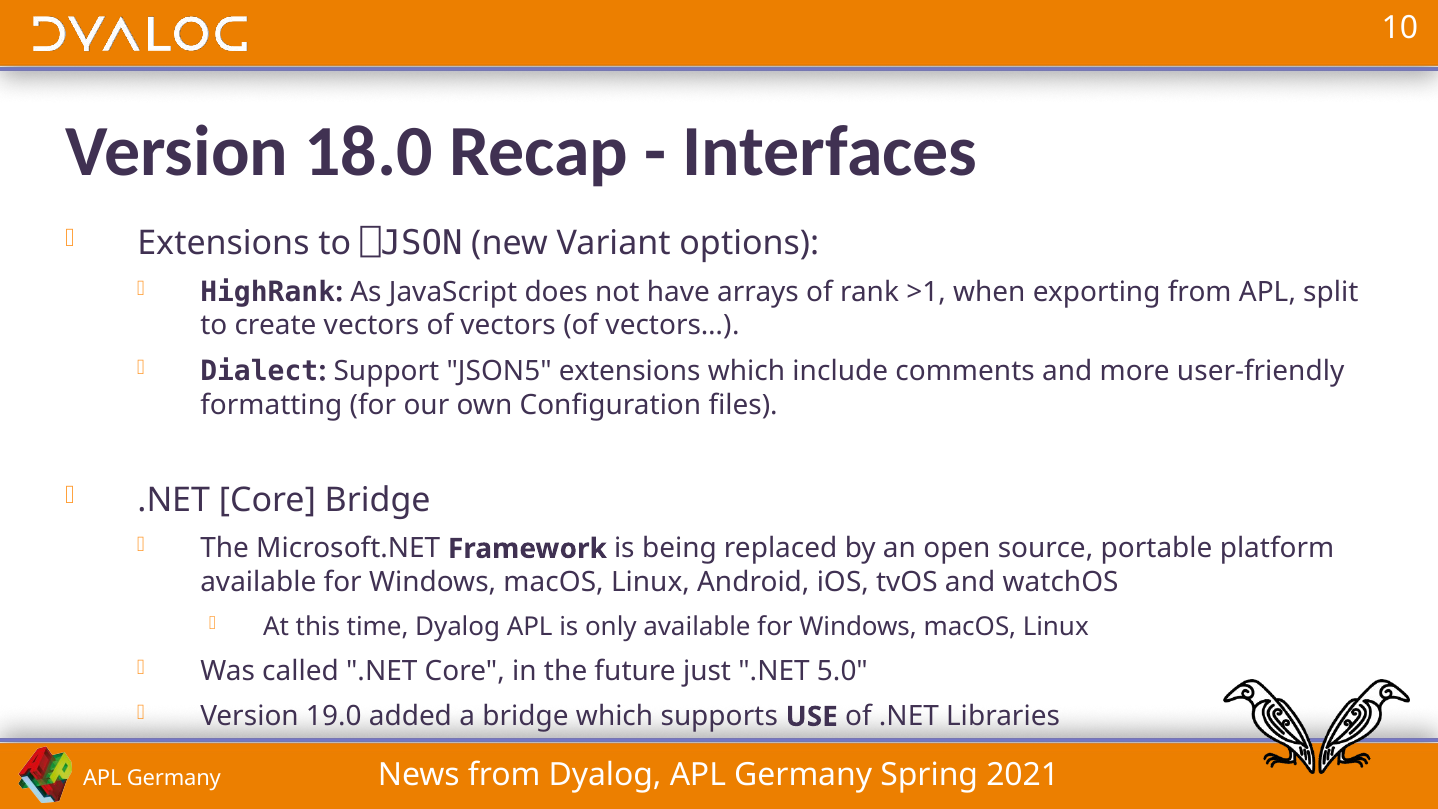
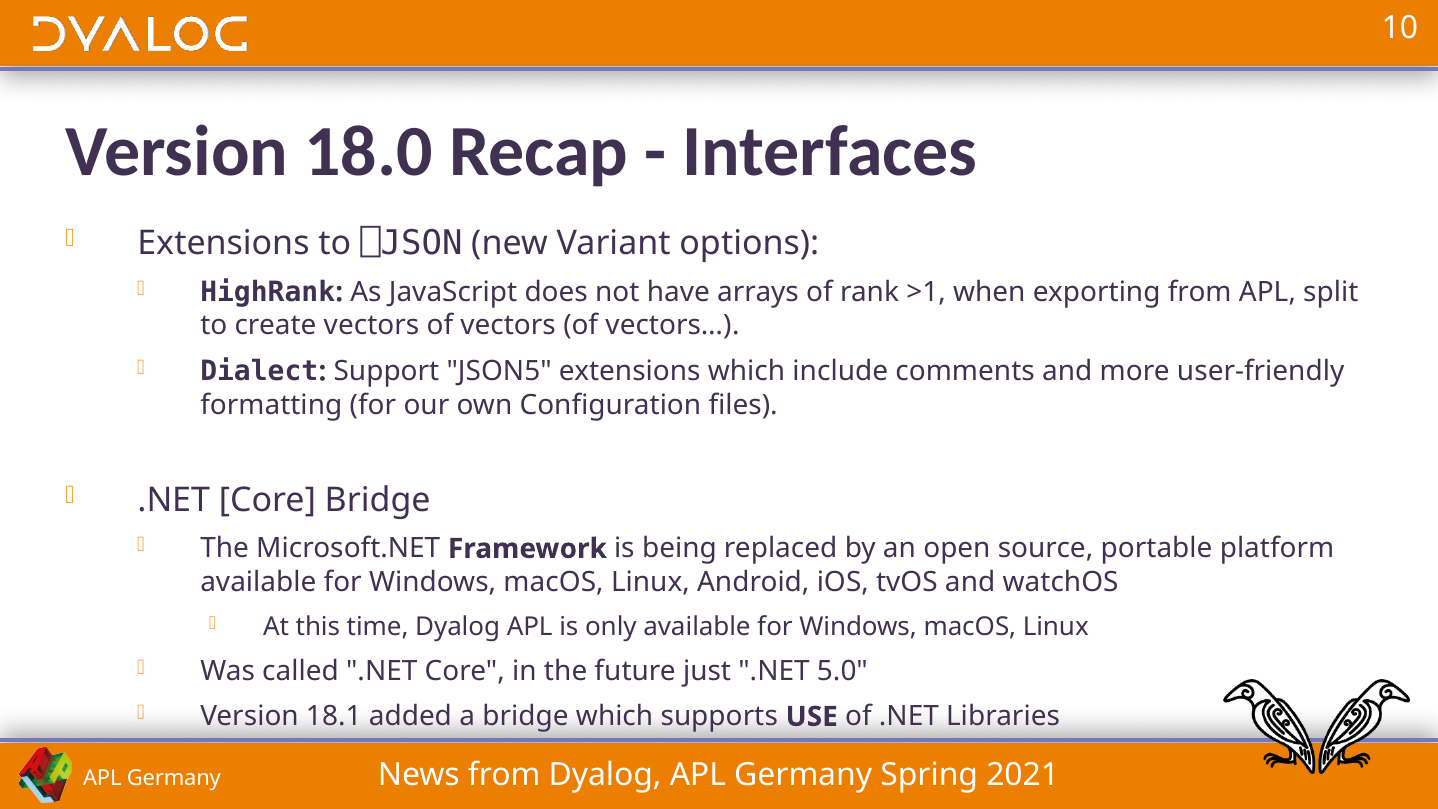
19.0: 19.0 -> 18.1
